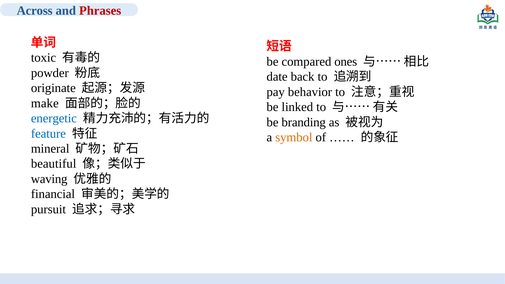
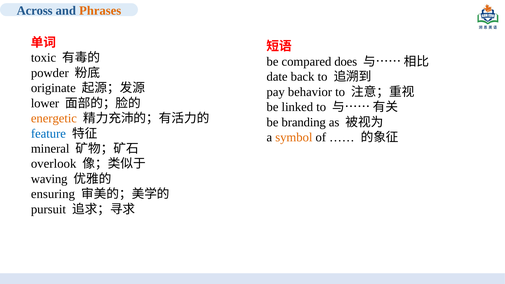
Phrases colour: red -> orange
ones: ones -> does
make: make -> lower
energetic colour: blue -> orange
beautiful: beautiful -> overlook
financial: financial -> ensuring
